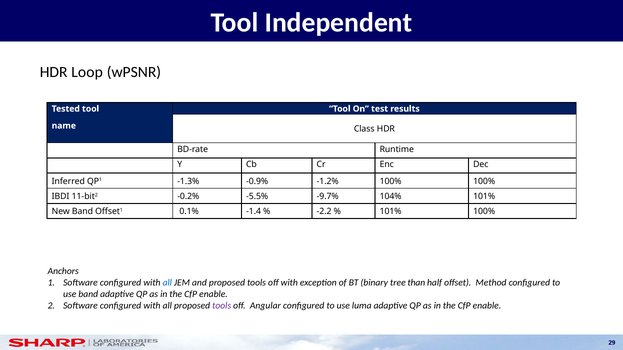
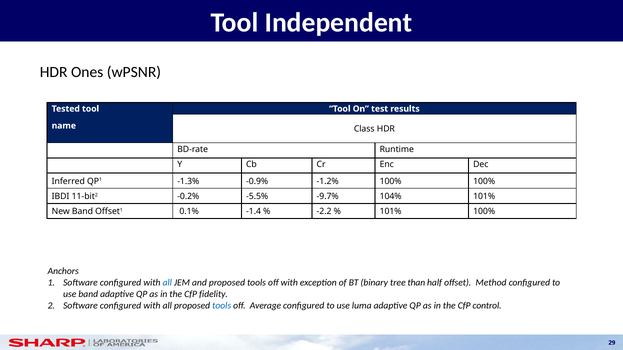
Loop: Loop -> Ones
enable at (213, 294): enable -> fidelity
tools at (222, 306) colour: purple -> blue
Angular: Angular -> Average
enable at (487, 306): enable -> control
